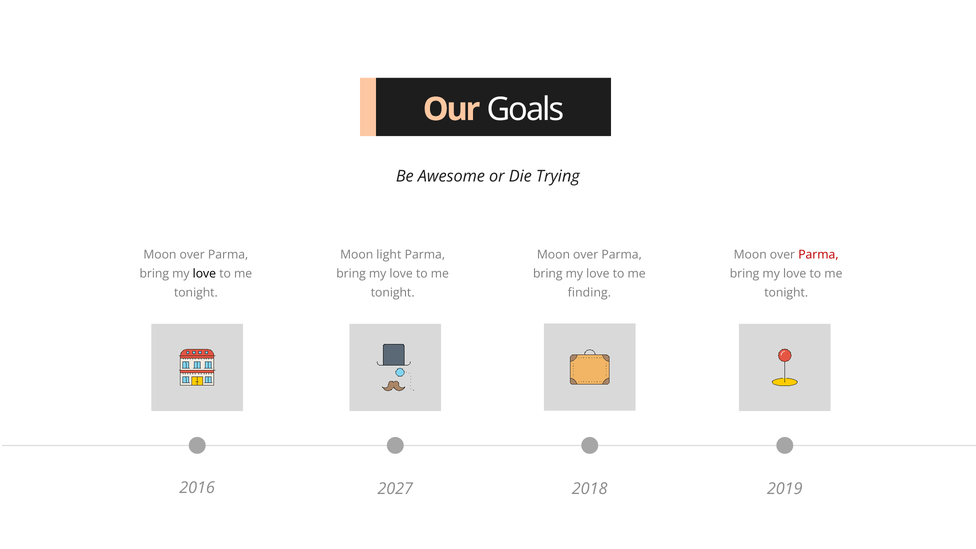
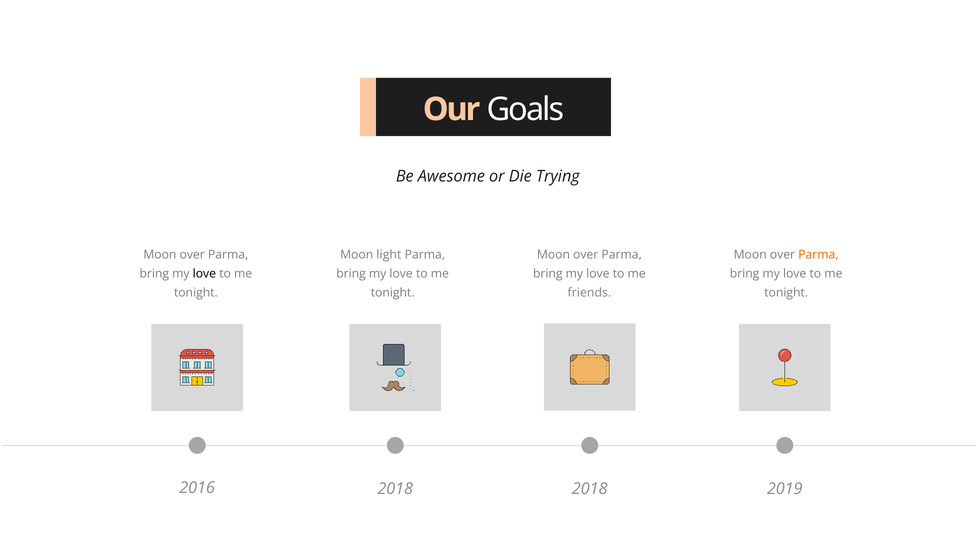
Parma at (818, 255) colour: red -> orange
finding: finding -> friends
2027 at (395, 489): 2027 -> 2018
